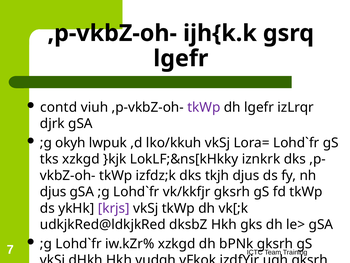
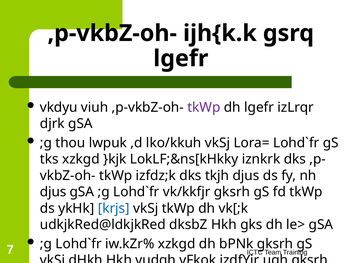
contd: contd -> vkdyu
okyh: okyh -> thou
krjs colour: purple -> blue
